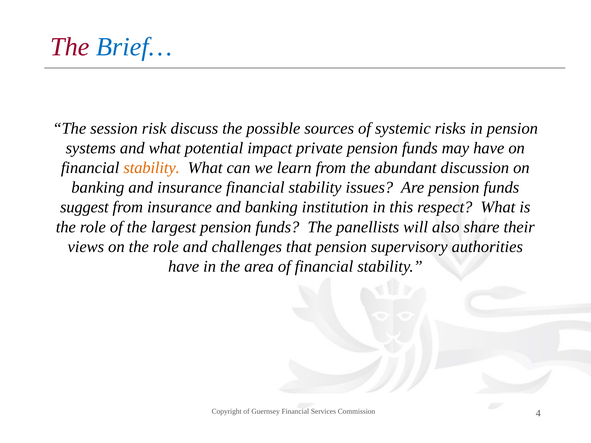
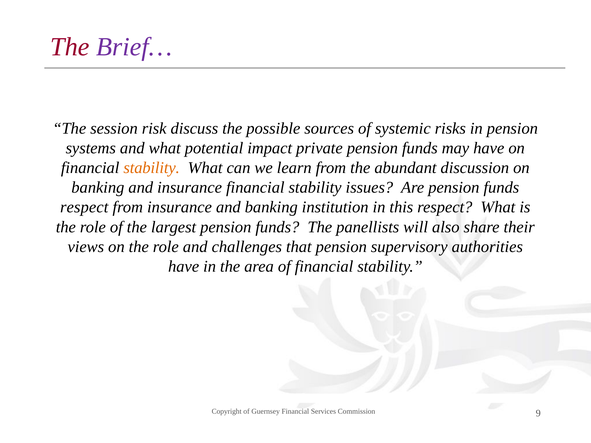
Brief… colour: blue -> purple
suggest at (84, 207): suggest -> respect
4: 4 -> 9
